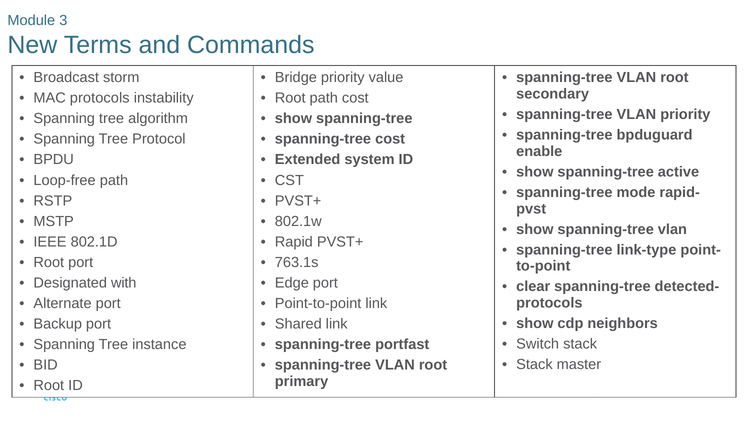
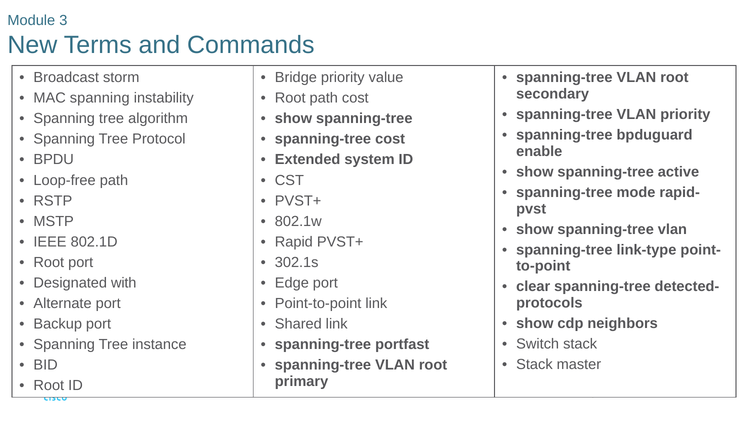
MAC protocols: protocols -> spanning
763.1s: 763.1s -> 302.1s
